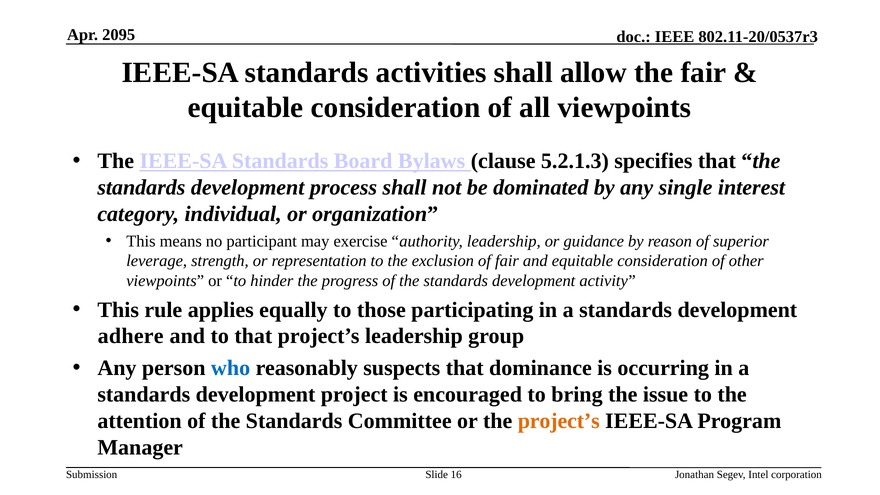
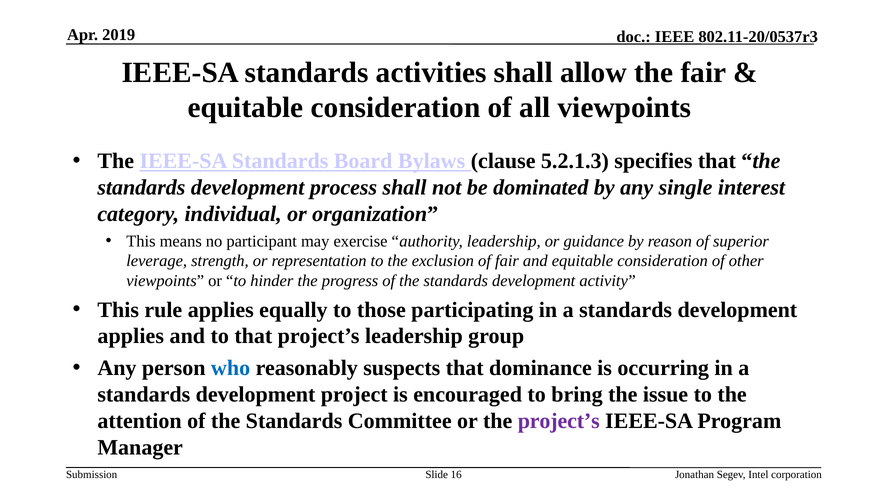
2095: 2095 -> 2019
adhere at (131, 336): adhere -> applies
project’s at (559, 421) colour: orange -> purple
